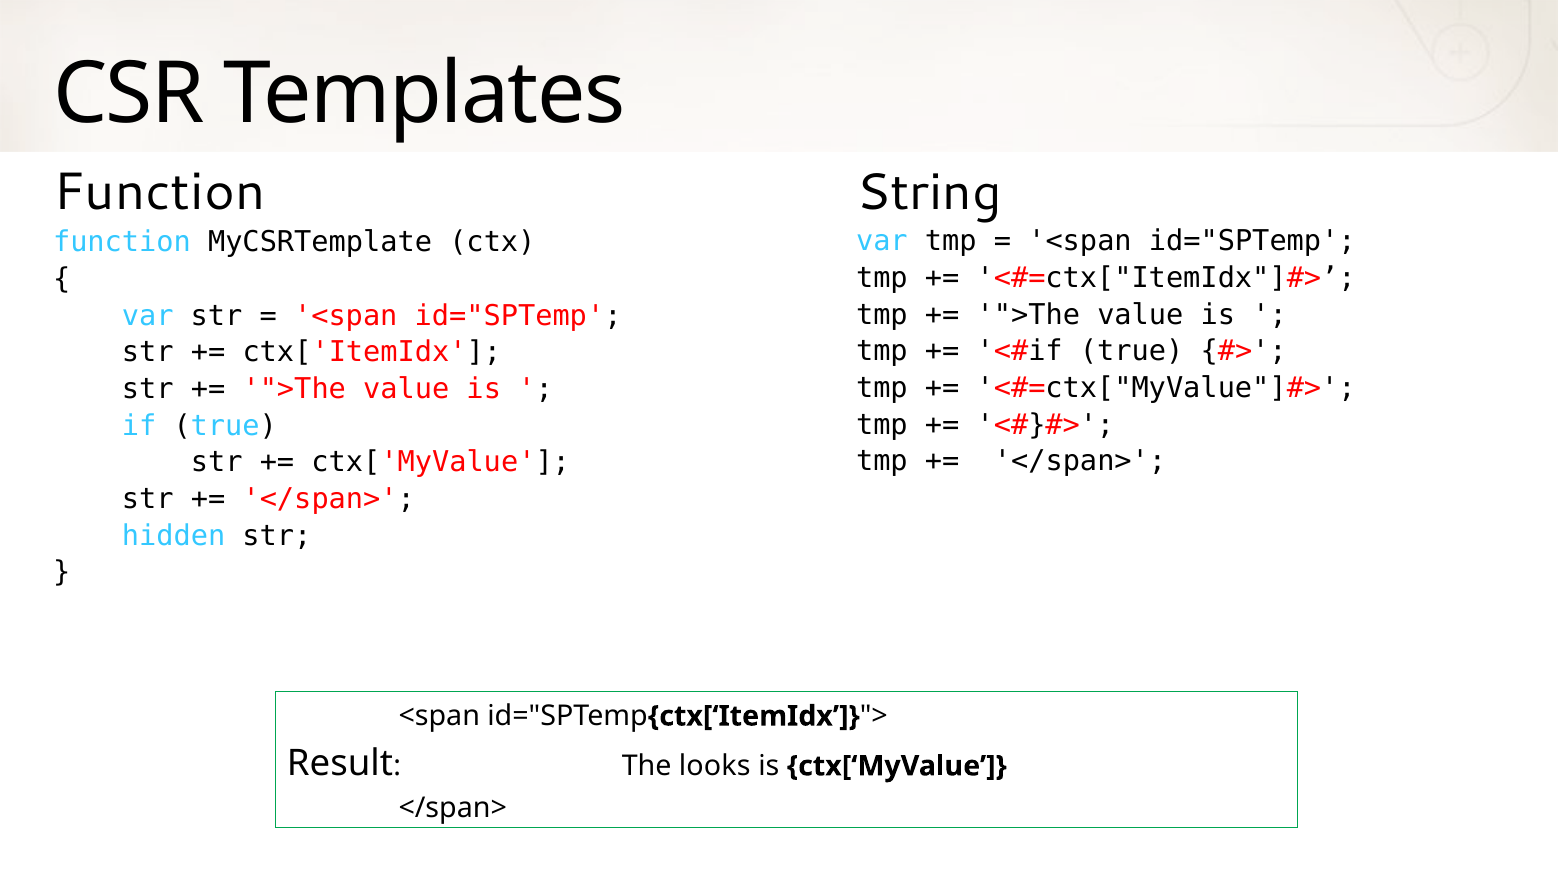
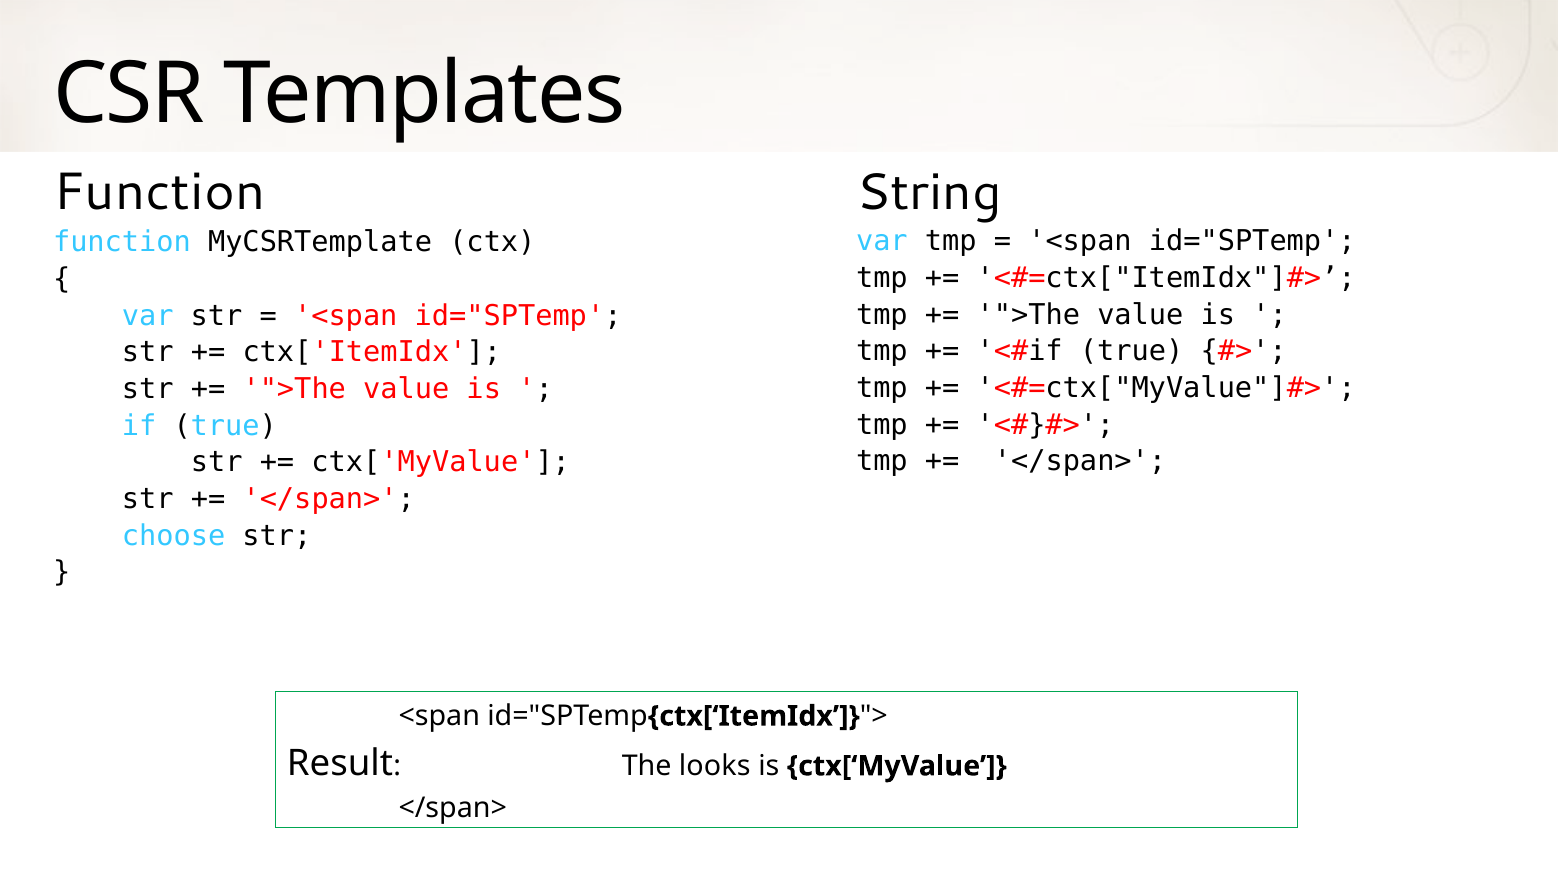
hidden: hidden -> choose
